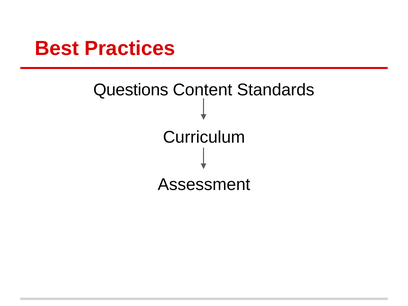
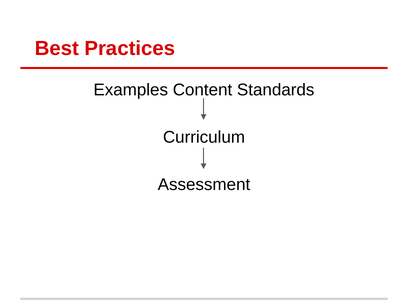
Questions: Questions -> Examples
